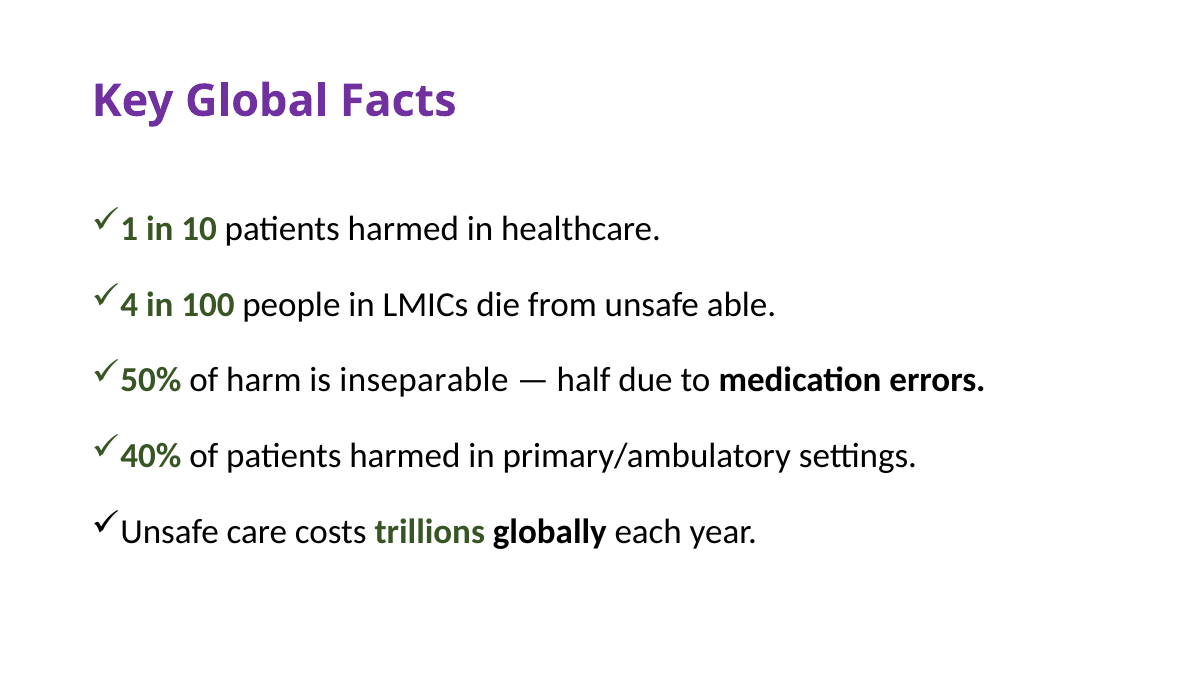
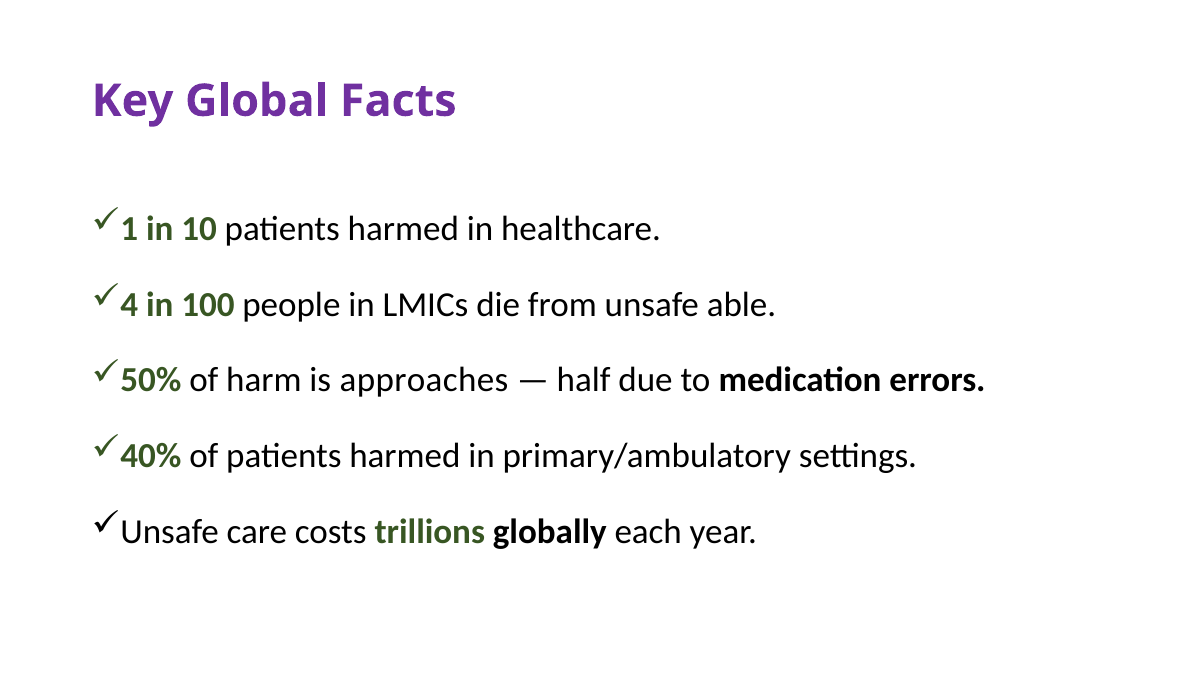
inseparable: inseparable -> approaches
